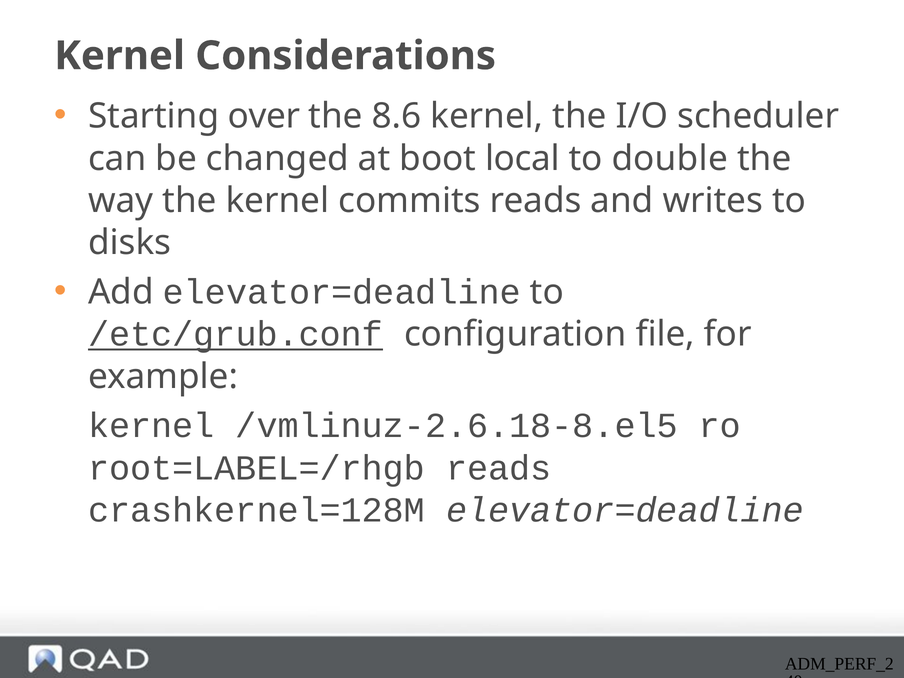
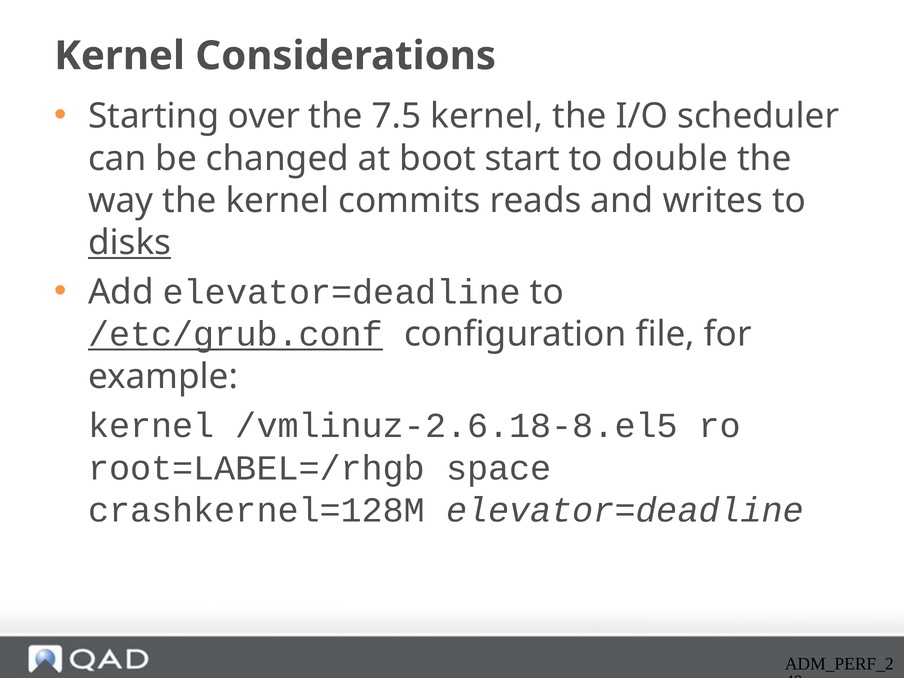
8.6: 8.6 -> 7.5
local: local -> start
disks underline: none -> present
root=LABEL=/rhgb reads: reads -> space
